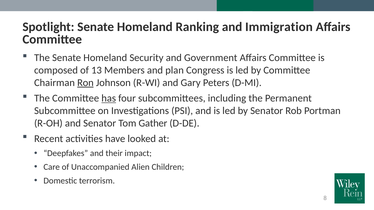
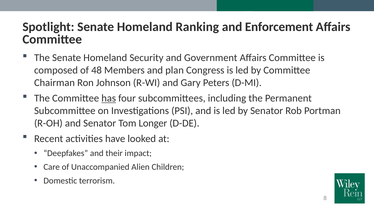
Immigration: Immigration -> Enforcement
13: 13 -> 48
Ron underline: present -> none
Gather: Gather -> Longer
